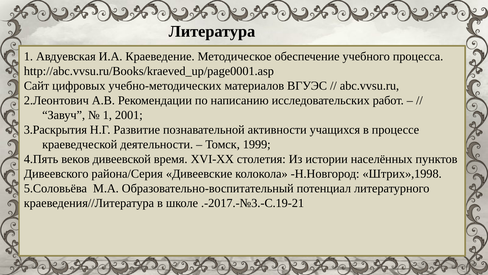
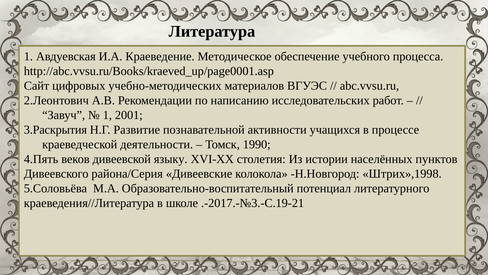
1999: 1999 -> 1990
время: время -> языку
